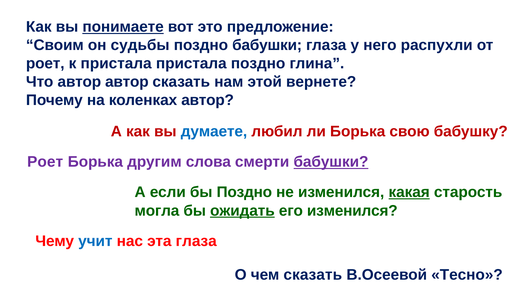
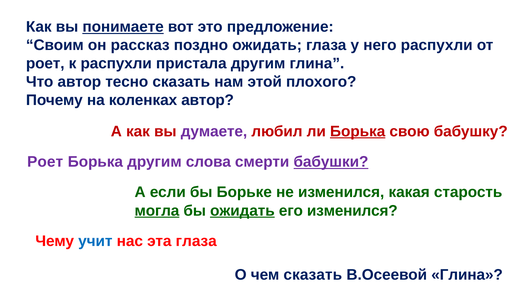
судьбы: судьбы -> рассказ
поздно бабушки: бабушки -> ожидать
к пристала: пристала -> распухли
пристала поздно: поздно -> другим
автор автор: автор -> тесно
вернете: вернете -> плохого
думаете colour: blue -> purple
Борька at (358, 131) underline: none -> present
бы Поздно: Поздно -> Борьке
какая underline: present -> none
могла underline: none -> present
В.Осеевой Тесно: Тесно -> Глина
